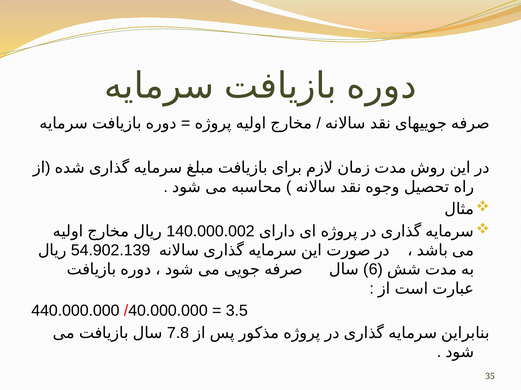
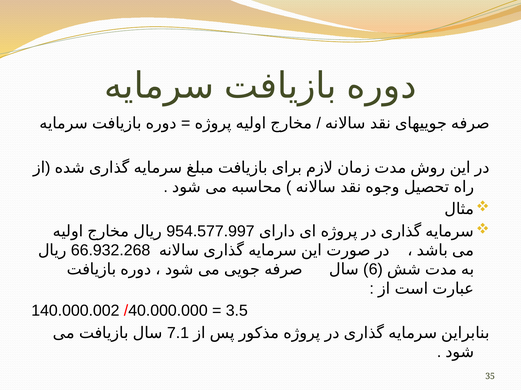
140.000.002: 140.000.002 -> 954.577.997
54.902.139: 54.902.139 -> 66.932.268
440.000.000: 440.000.000 -> 140.000.002
7.8: 7.8 -> 7.1
